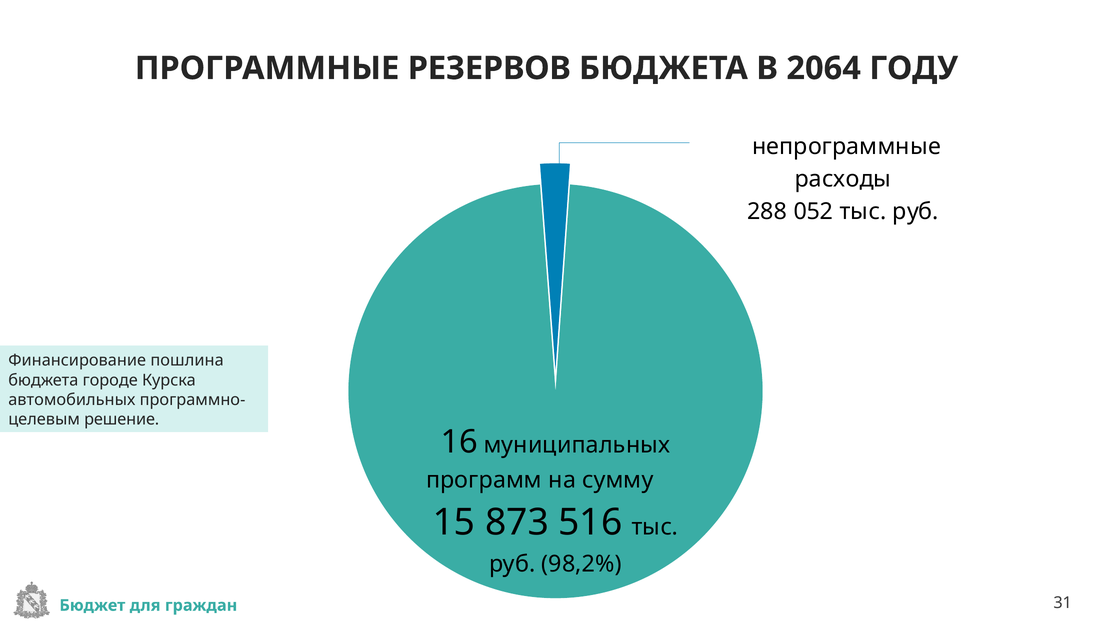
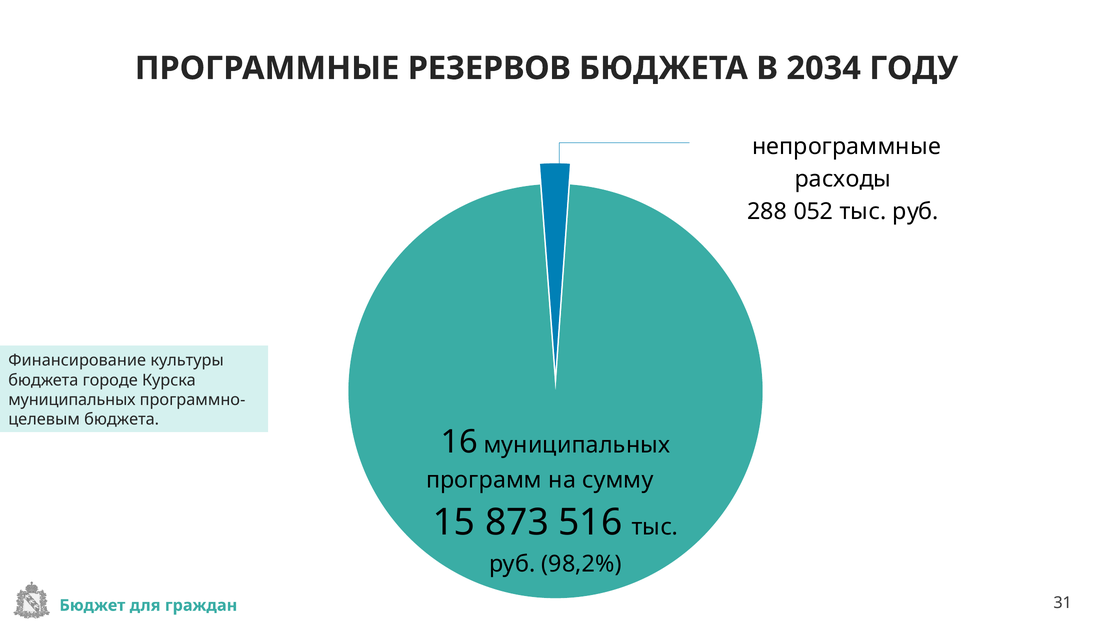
2064: 2064 -> 2034
пошлина: пошлина -> культуры
автомобильных at (72, 400): автомобильных -> муниципальных
решение at (122, 419): решение -> бюджета
